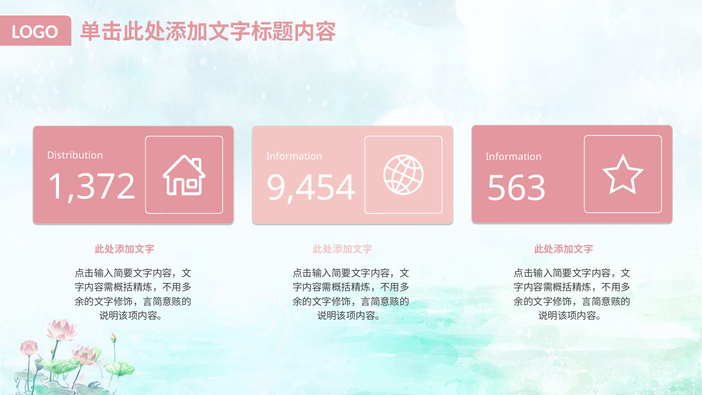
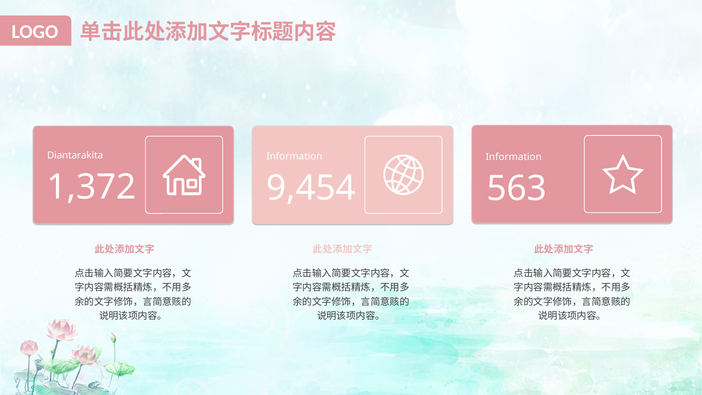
Distribution: Distribution -> Diantarakita
